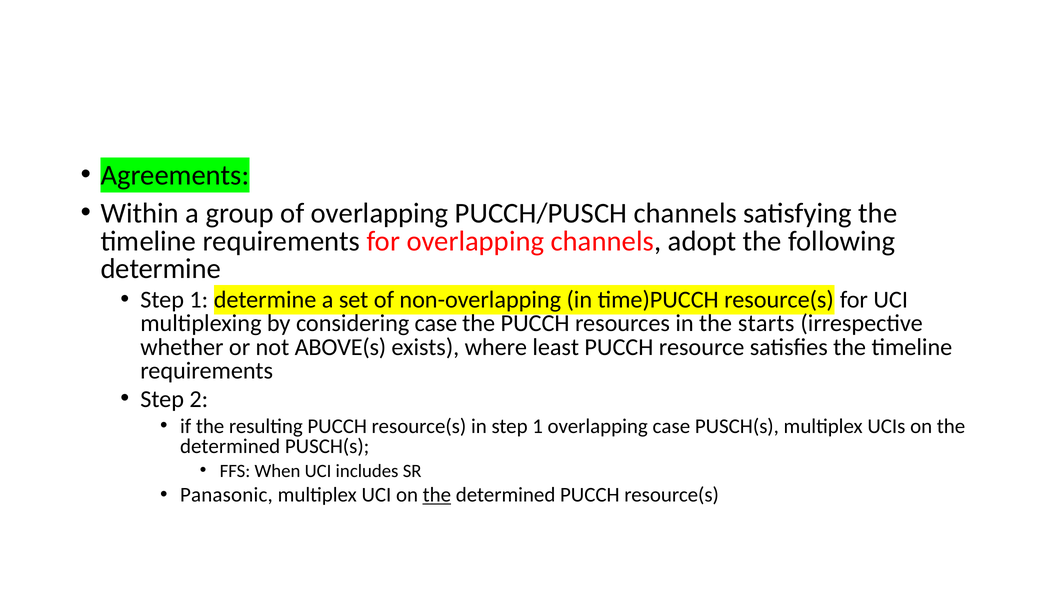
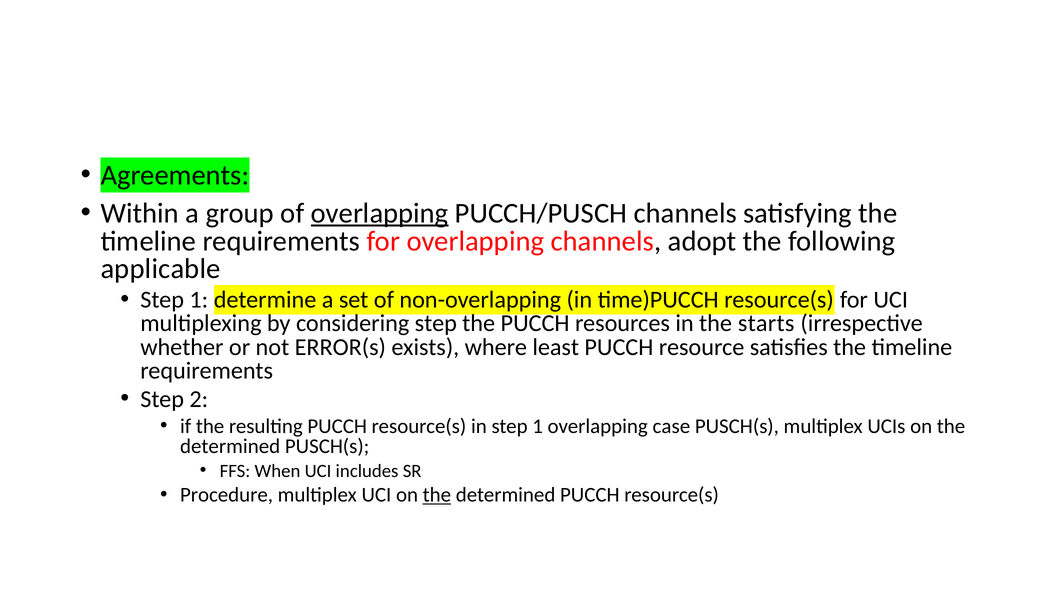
overlapping at (380, 213) underline: none -> present
determine at (161, 269): determine -> applicable
considering case: case -> step
ABOVE(s: ABOVE(s -> ERROR(s
Panasonic: Panasonic -> Procedure
